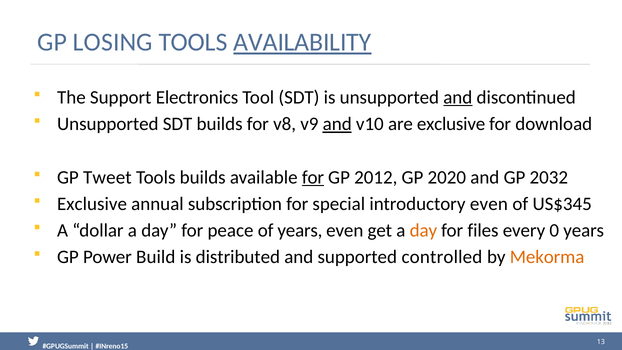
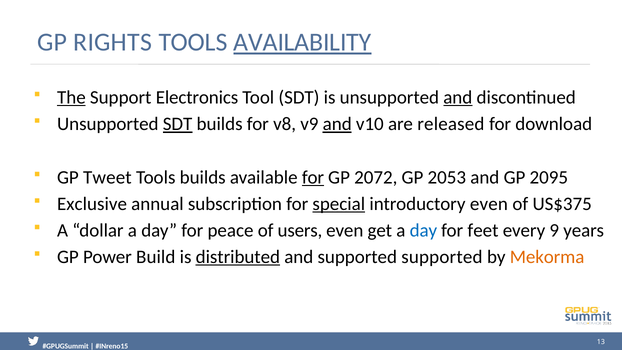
LOSING: LOSING -> RIGHTS
The underline: none -> present
SDT at (178, 124) underline: none -> present
are exclusive: exclusive -> released
2012: 2012 -> 2072
2020: 2020 -> 2053
2032: 2032 -> 2095
special underline: none -> present
US$345: US$345 -> US$375
of years: years -> users
day at (423, 230) colour: orange -> blue
files: files -> feet
0: 0 -> 9
distributed underline: none -> present
supported controlled: controlled -> supported
